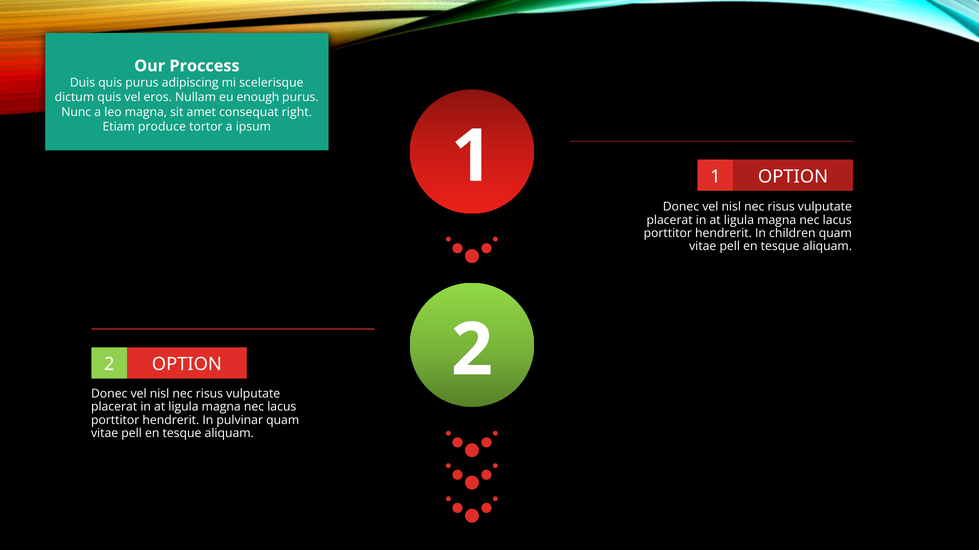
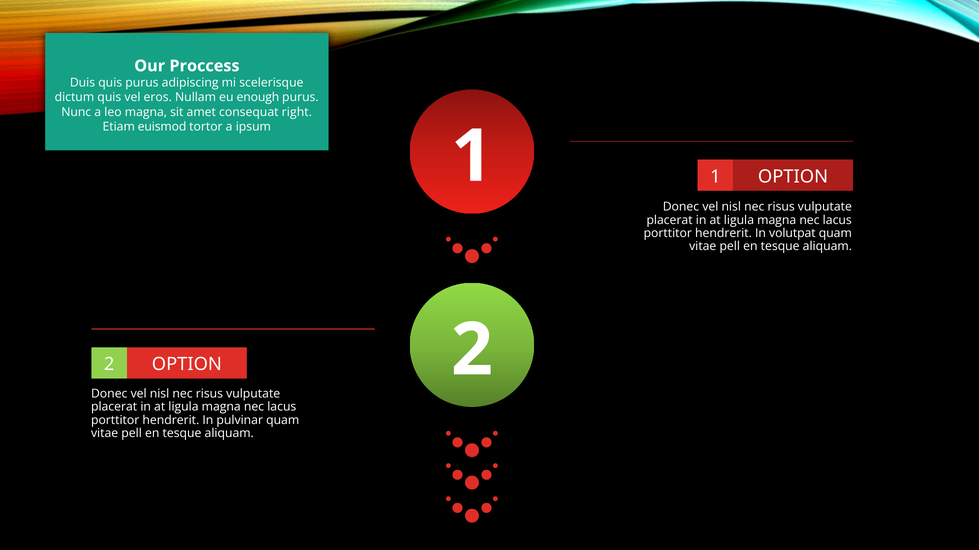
produce: produce -> euismod
children: children -> volutpat
